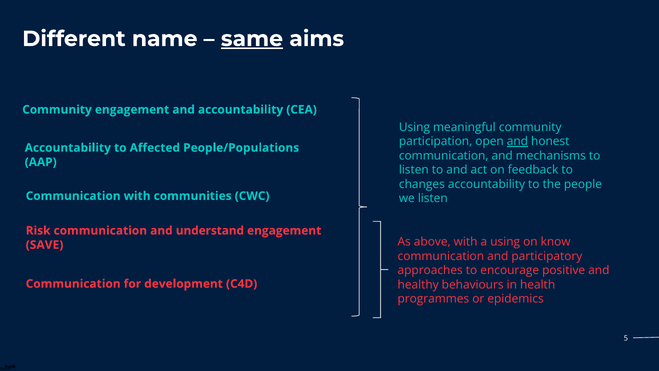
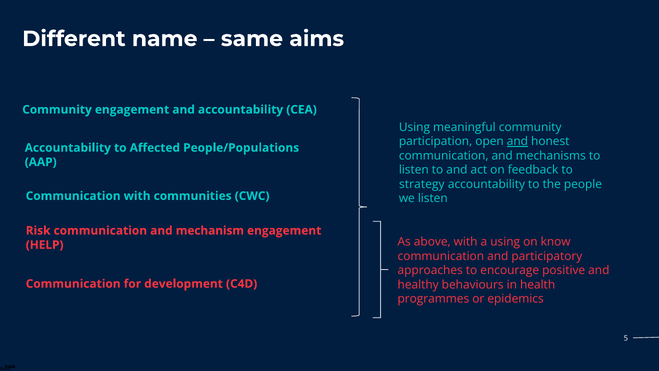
same underline: present -> none
changes: changes -> strategy
understand: understand -> mechanism
SAVE: SAVE -> HELP
